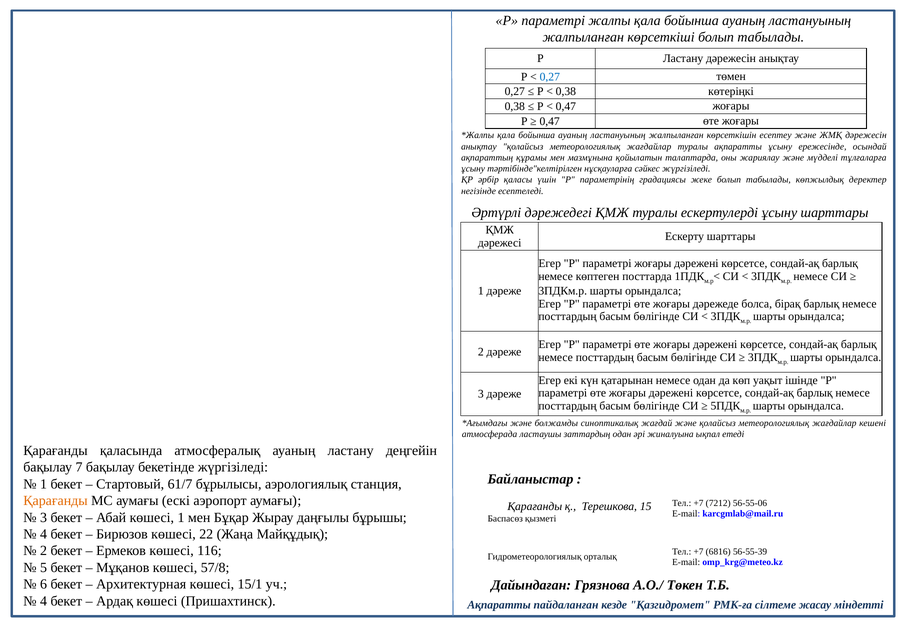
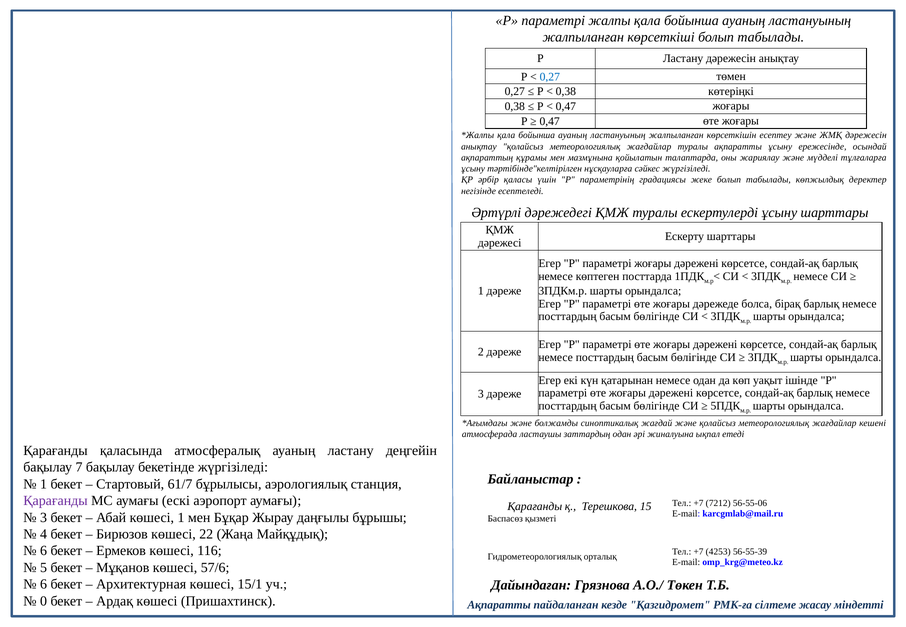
Қарағанды at (55, 501) colour: orange -> purple
2 at (44, 551): 2 -> 6
6816: 6816 -> 4253
57/8: 57/8 -> 57/6
4 at (44, 601): 4 -> 0
